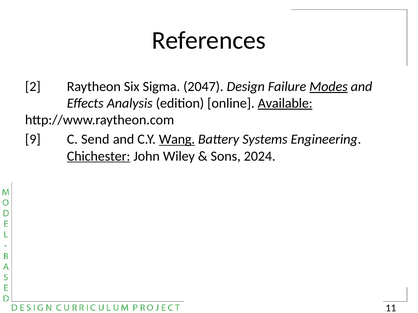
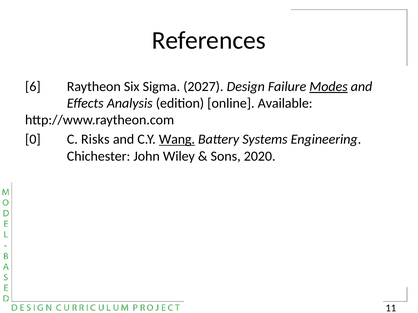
2: 2 -> 6
2047: 2047 -> 2027
Available underline: present -> none
9: 9 -> 0
Send: Send -> Risks
Chichester underline: present -> none
2024: 2024 -> 2020
